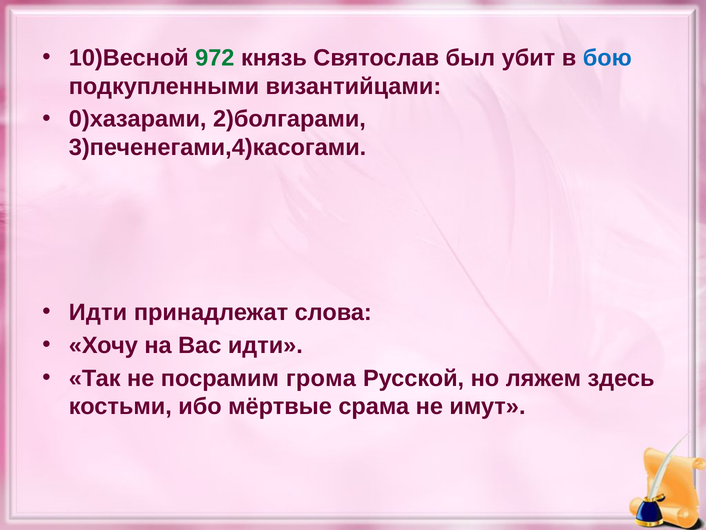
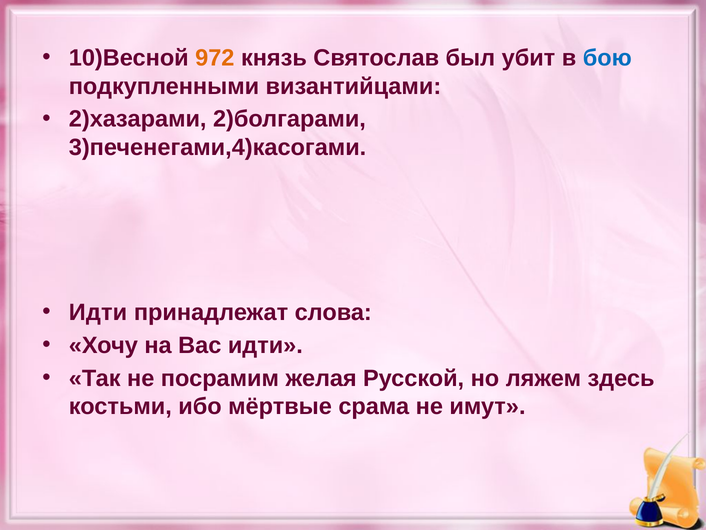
972 colour: green -> orange
0)хазарами: 0)хазарами -> 2)хазарами
грома: грома -> желая
